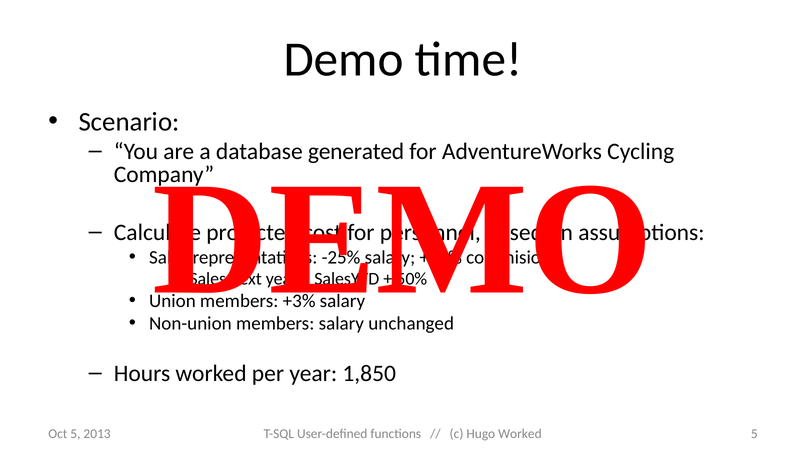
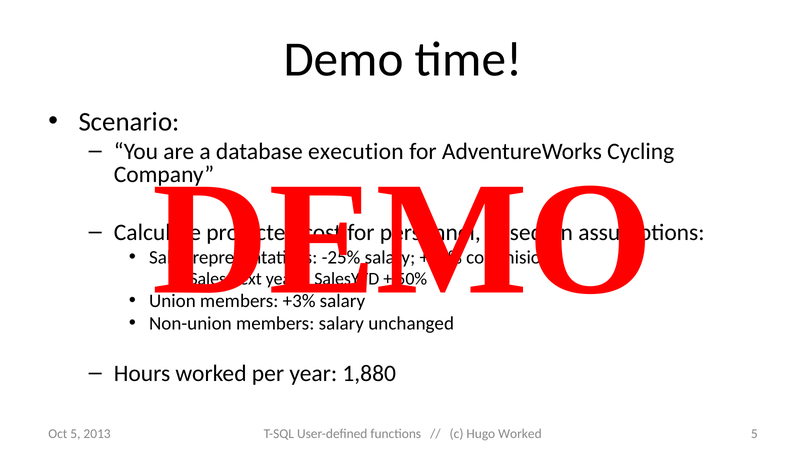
generated: generated -> execution
1,850: 1,850 -> 1,880
